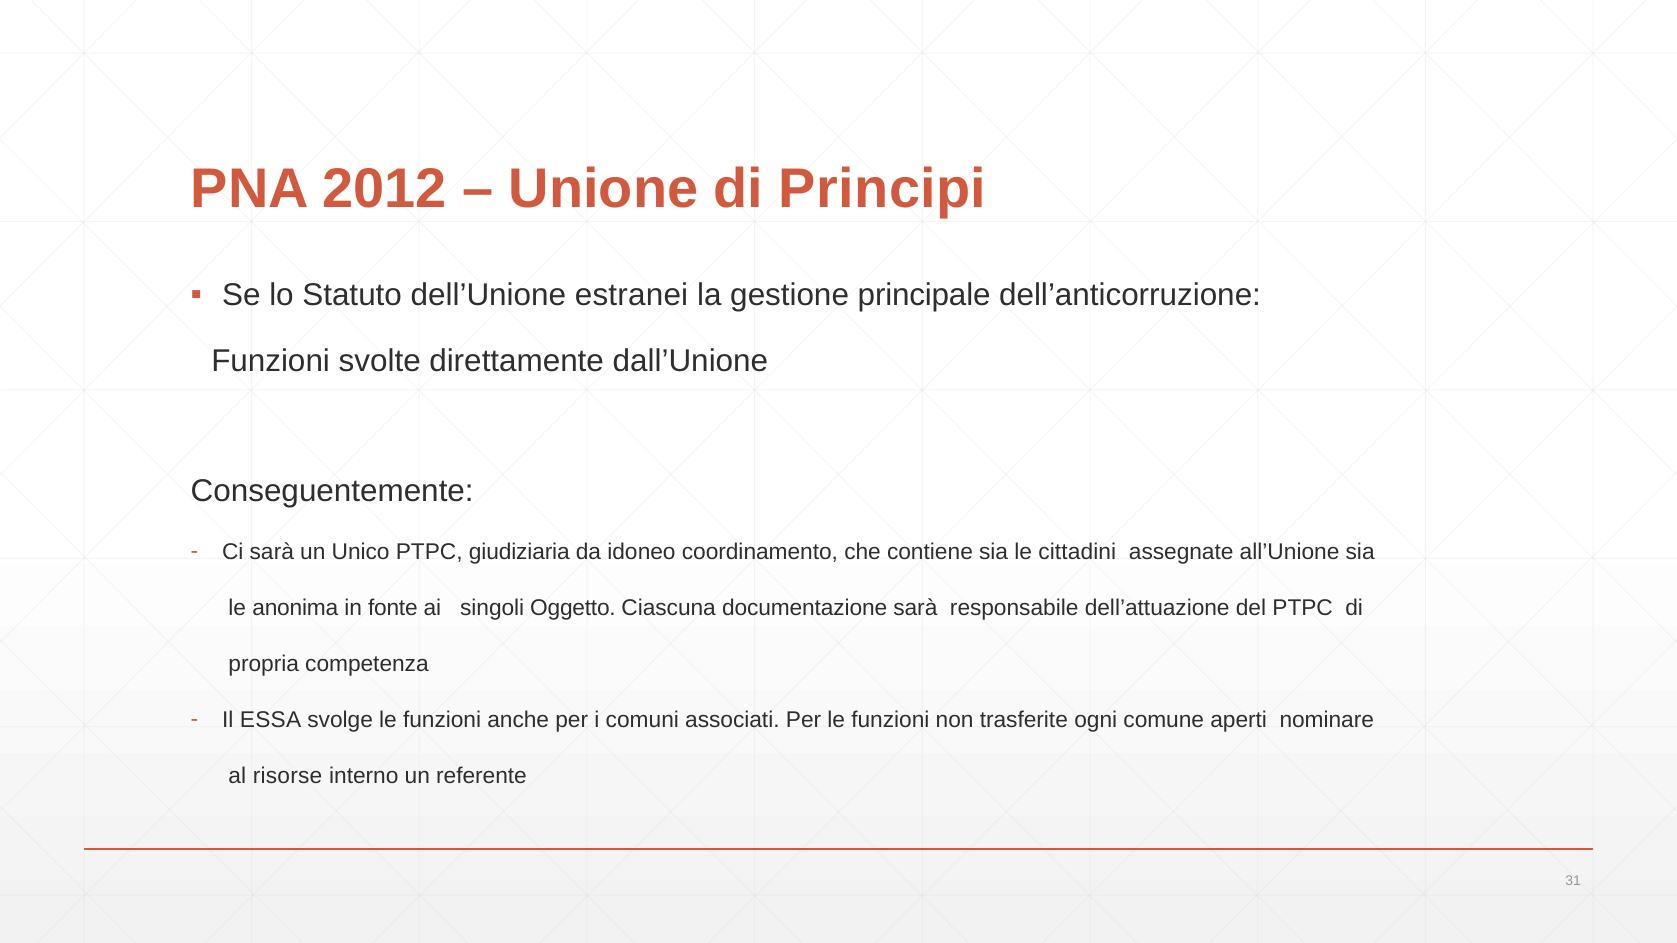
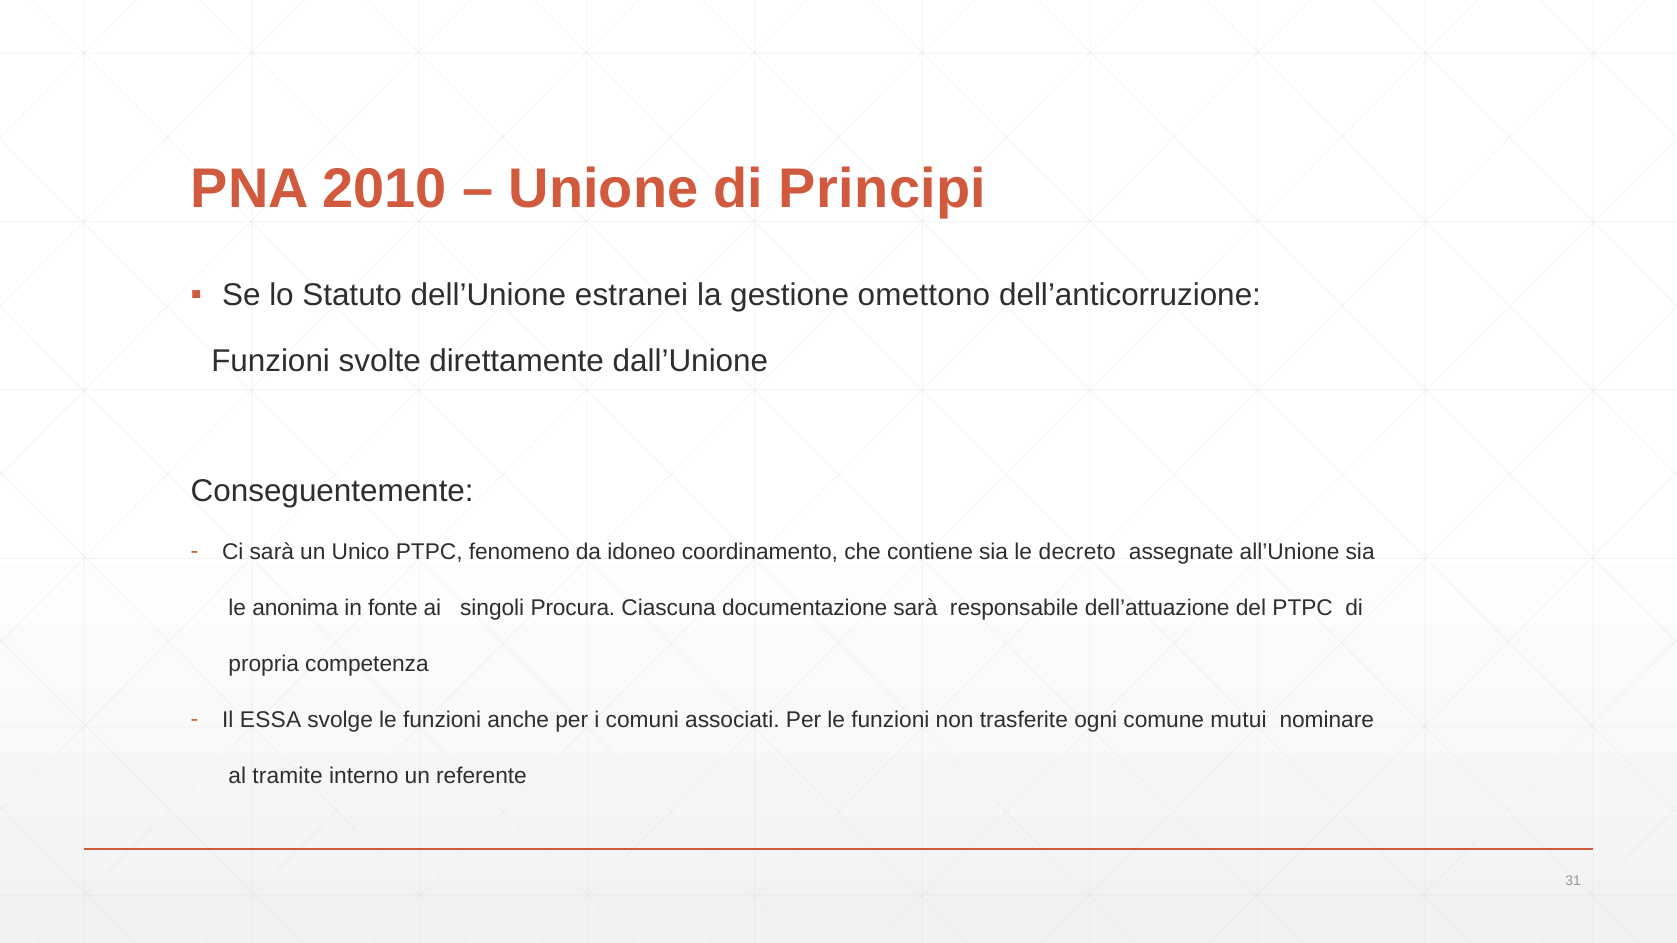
2012: 2012 -> 2010
principale: principale -> omettono
giudiziaria: giudiziaria -> fenomeno
cittadini: cittadini -> decreto
Oggetto: Oggetto -> Procura
aperti: aperti -> mutui
risorse: risorse -> tramite
